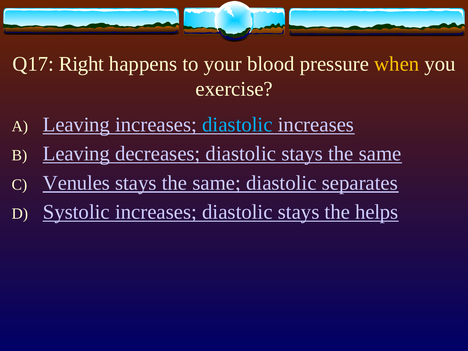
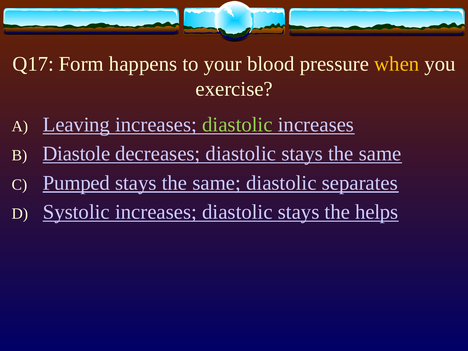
Right: Right -> Form
diastolic at (237, 125) colour: light blue -> light green
Leaving at (76, 154): Leaving -> Diastole
Venules: Venules -> Pumped
